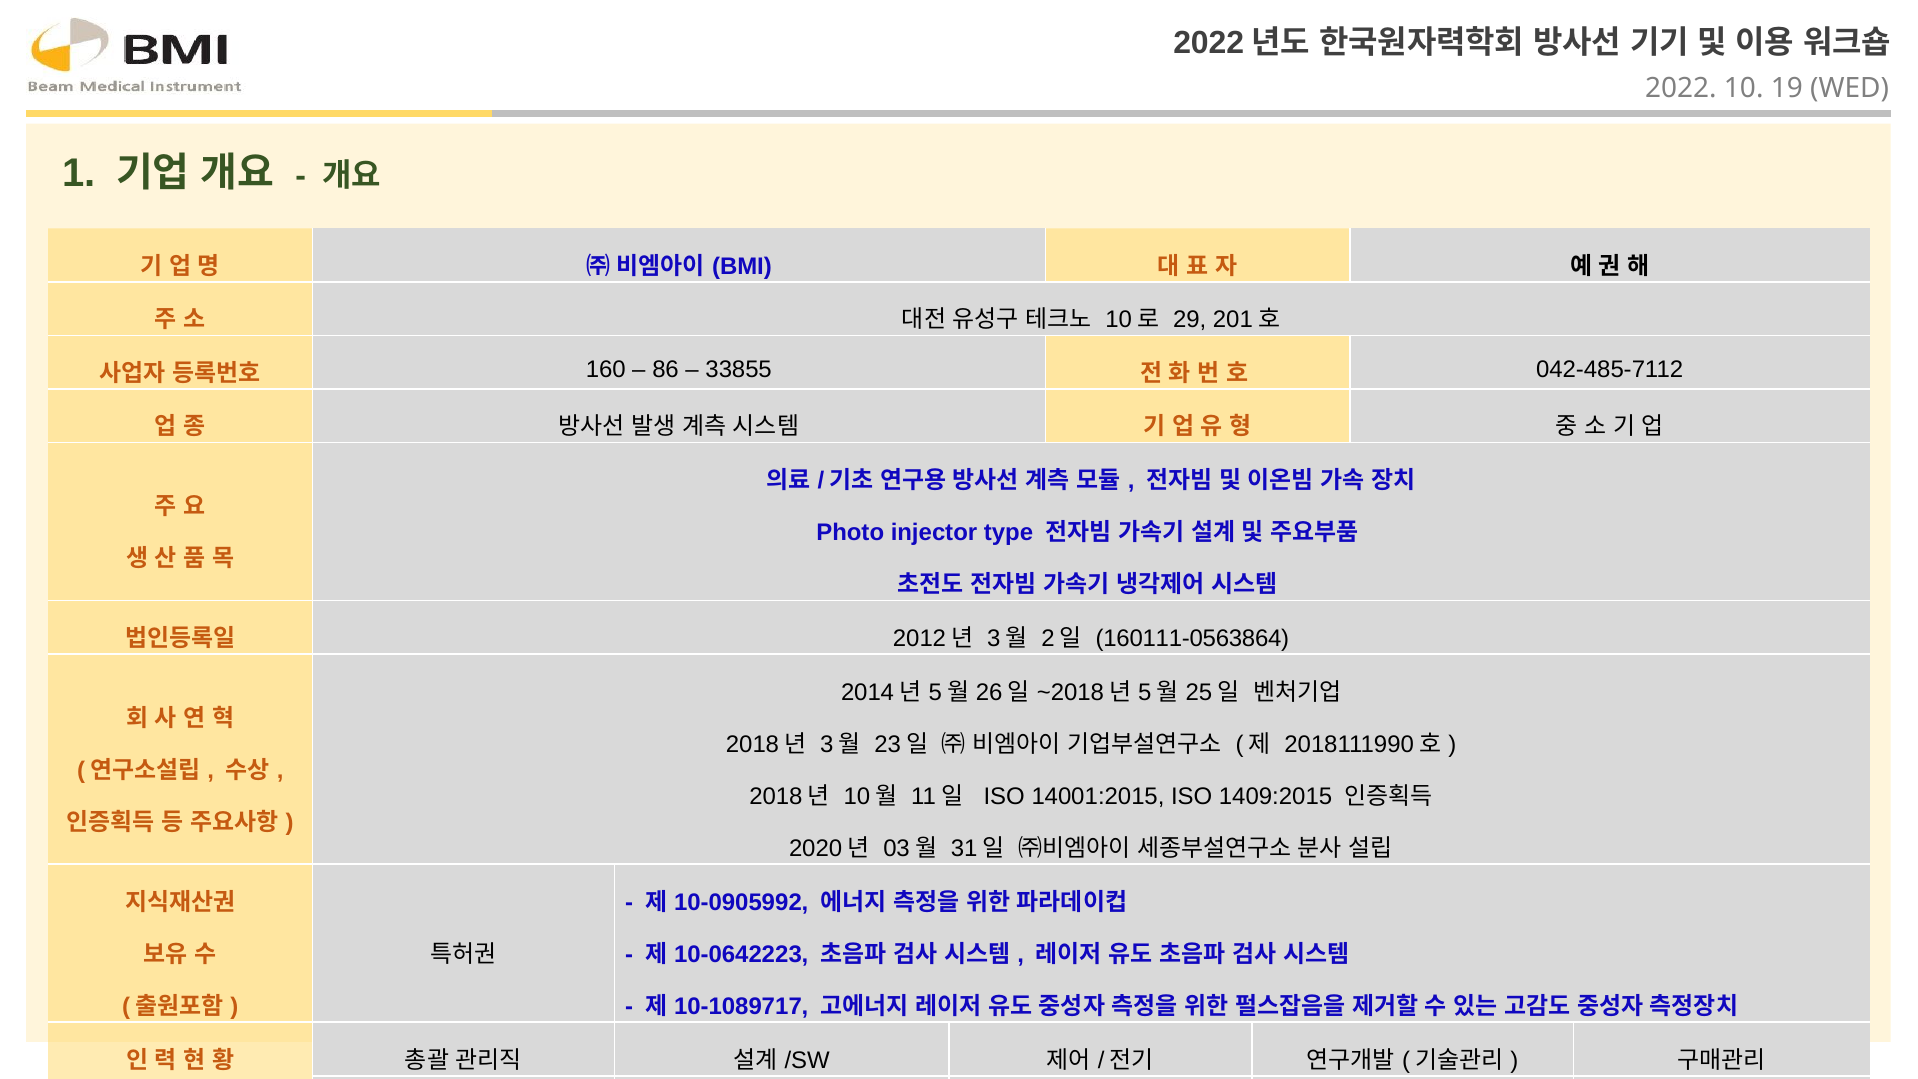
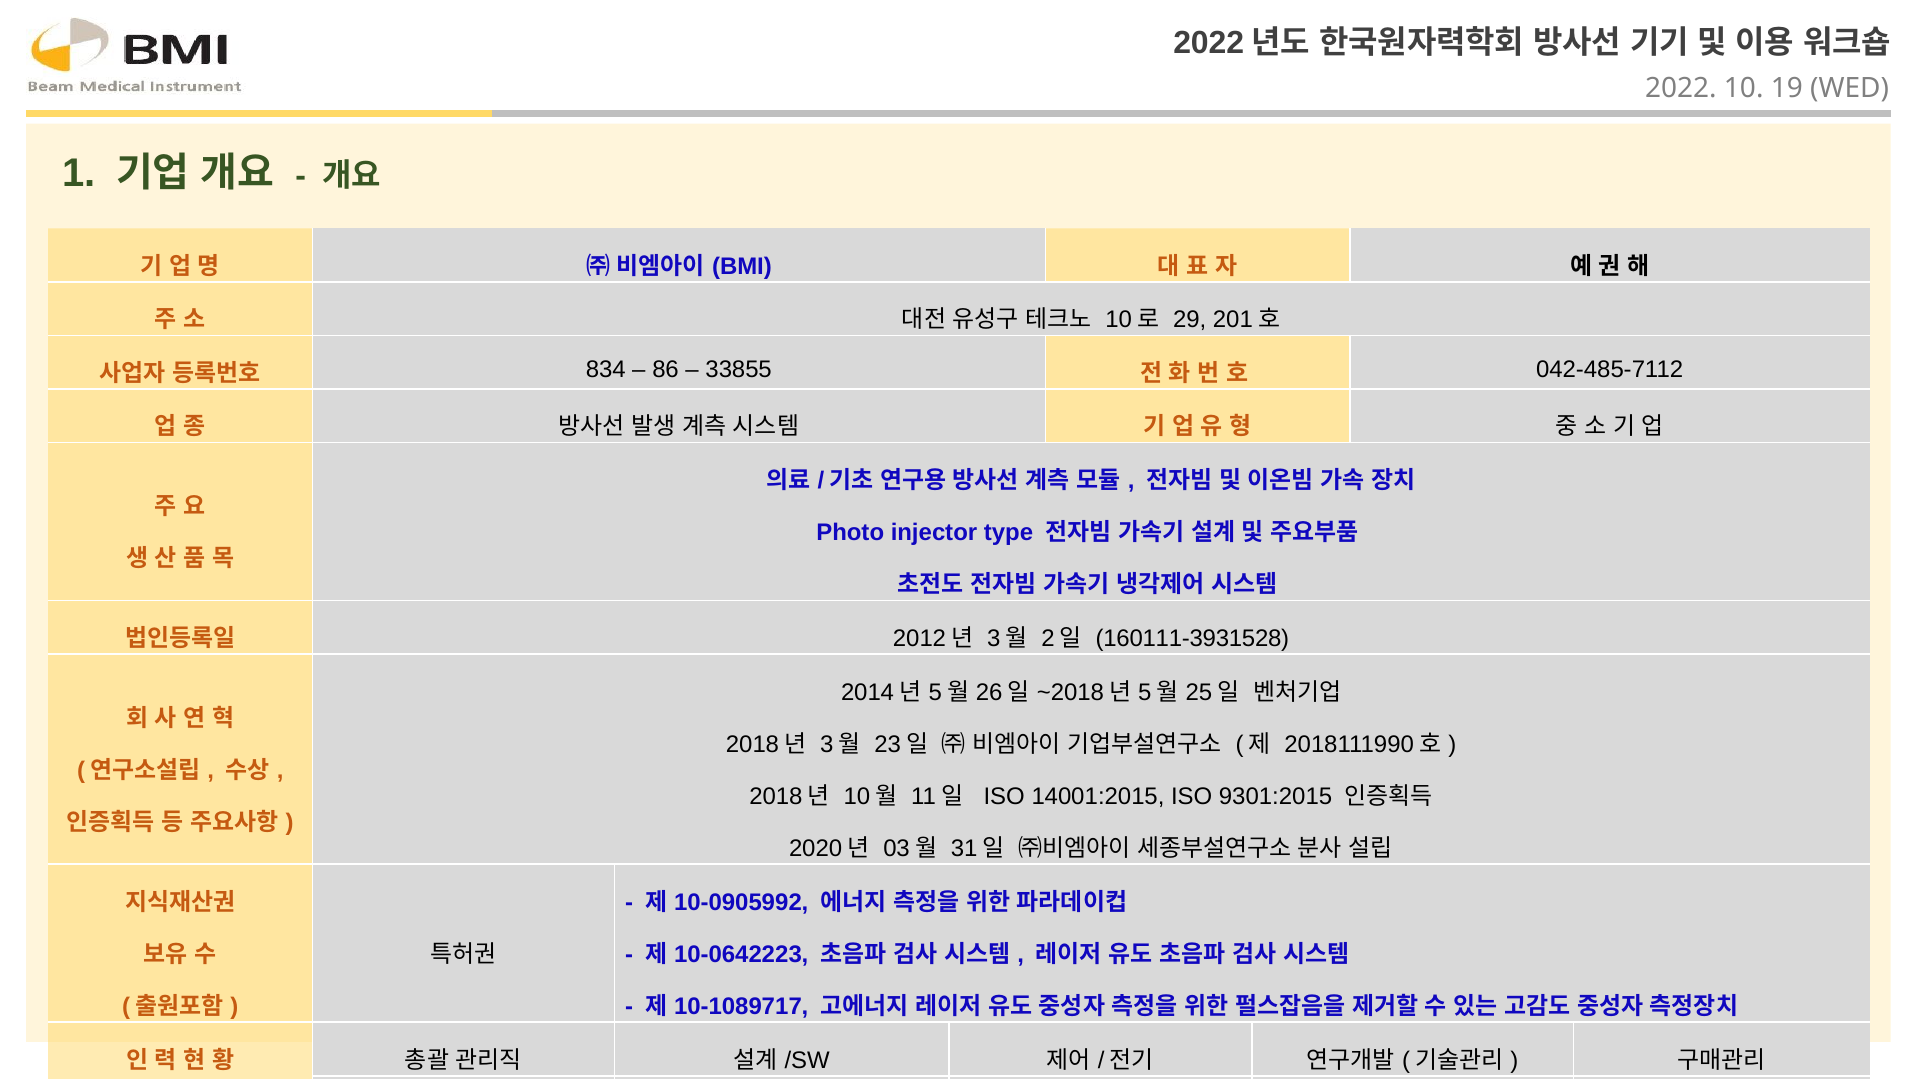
160: 160 -> 834
160111-0563864: 160111-0563864 -> 160111-3931528
1409:2015: 1409:2015 -> 9301:2015
